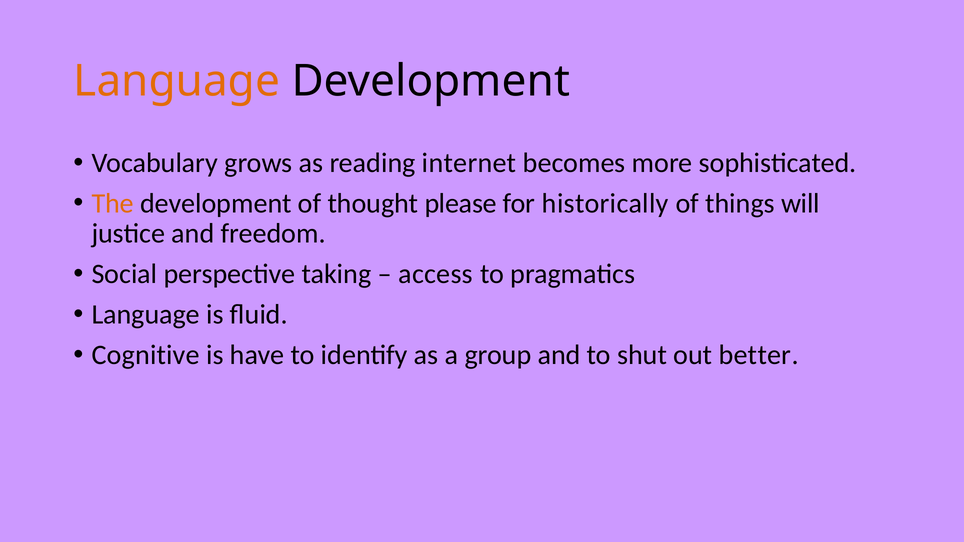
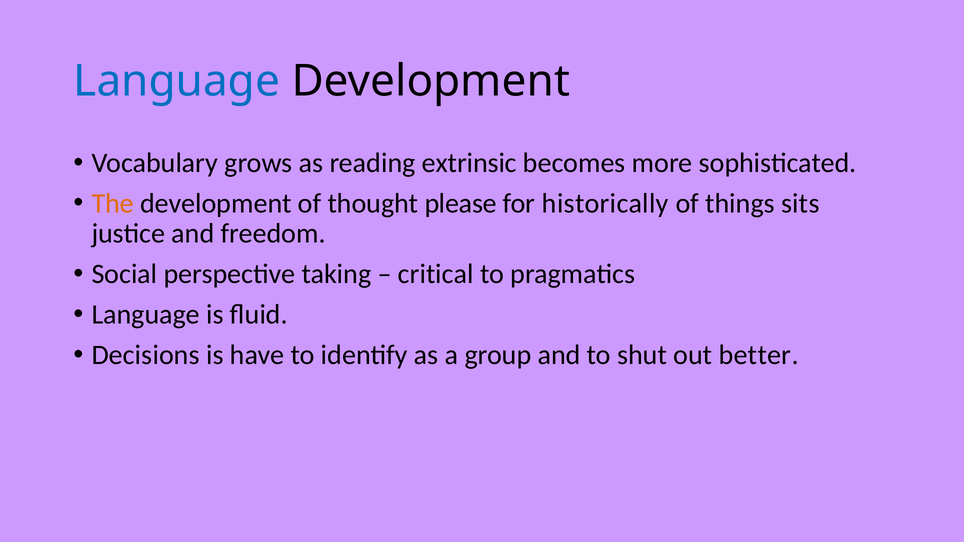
Language at (177, 81) colour: orange -> blue
internet: internet -> extrinsic
will: will -> sits
access: access -> critical
Cognitive: Cognitive -> Decisions
